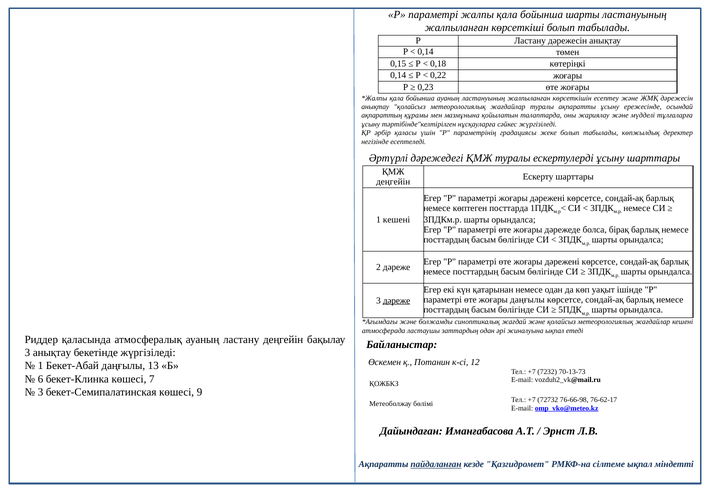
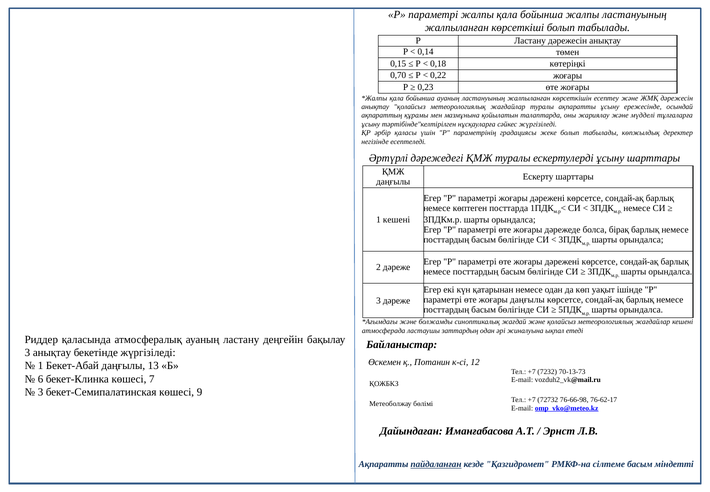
бойынша шарты: шарты -> жалпы
0,14 at (398, 75): 0,14 -> 0,70
деңгейін at (393, 182): деңгейін -> даңғылы
дәреже at (397, 300) underline: present -> none
сілтеме ықпал: ықпал -> басым
